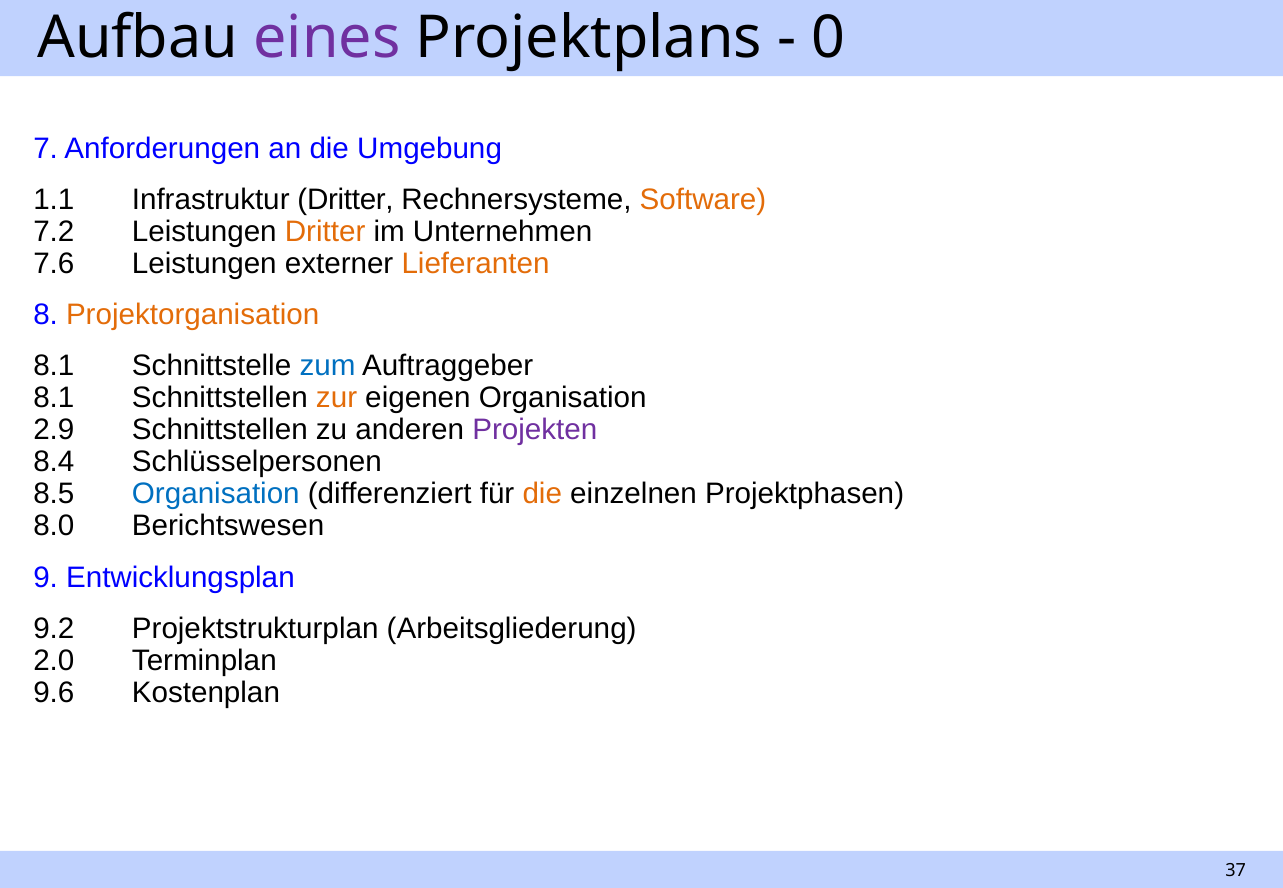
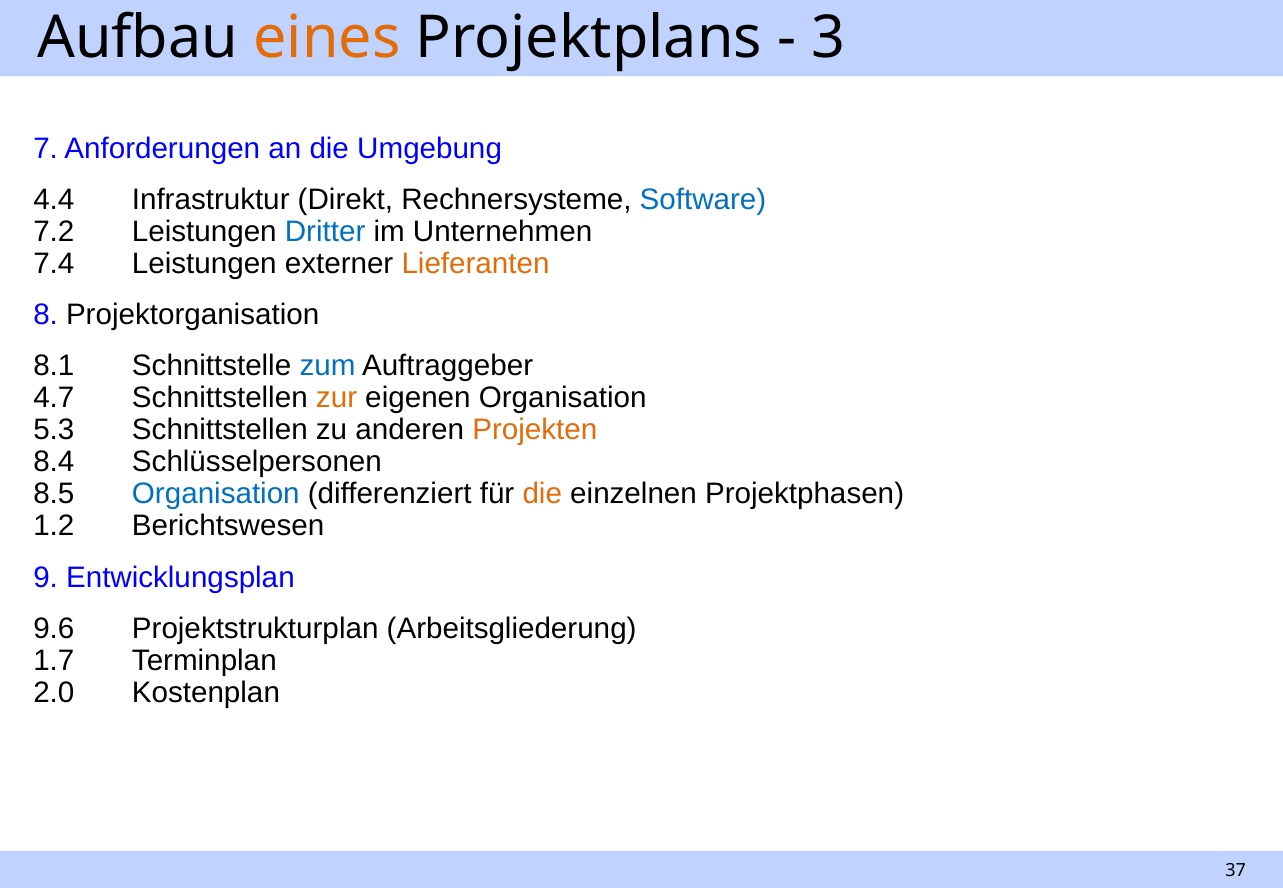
eines colour: purple -> orange
0: 0 -> 3
1.1: 1.1 -> 4.4
Infrastruktur Dritter: Dritter -> Direkt
Software colour: orange -> blue
Dritter at (325, 232) colour: orange -> blue
7.6: 7.6 -> 7.4
Projektorganisation colour: orange -> black
8.1 at (54, 398): 8.1 -> 4.7
2.9: 2.9 -> 5.3
Projekten colour: purple -> orange
8.0: 8.0 -> 1.2
9.2: 9.2 -> 9.6
2.0: 2.0 -> 1.7
9.6: 9.6 -> 2.0
